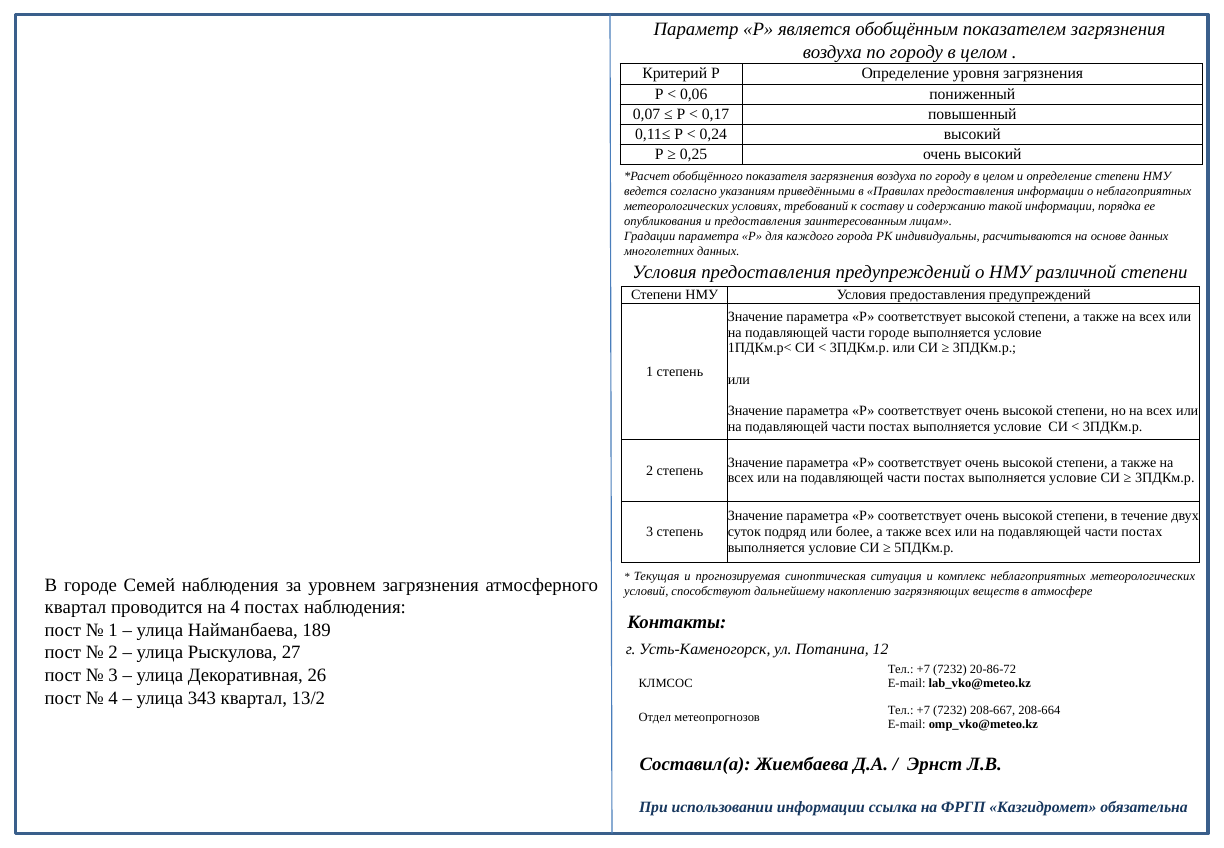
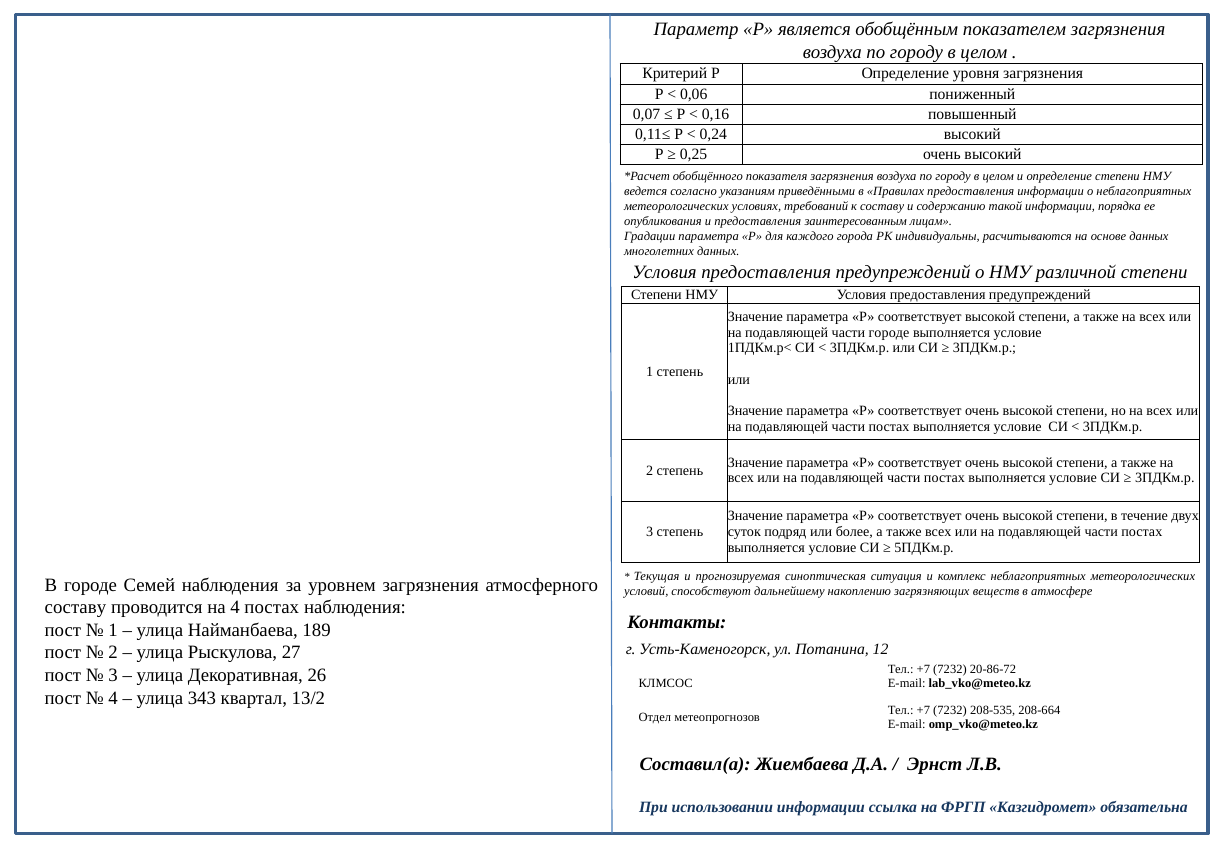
0,17: 0,17 -> 0,16
квартал at (76, 607): квартал -> составу
208-667: 208-667 -> 208-535
